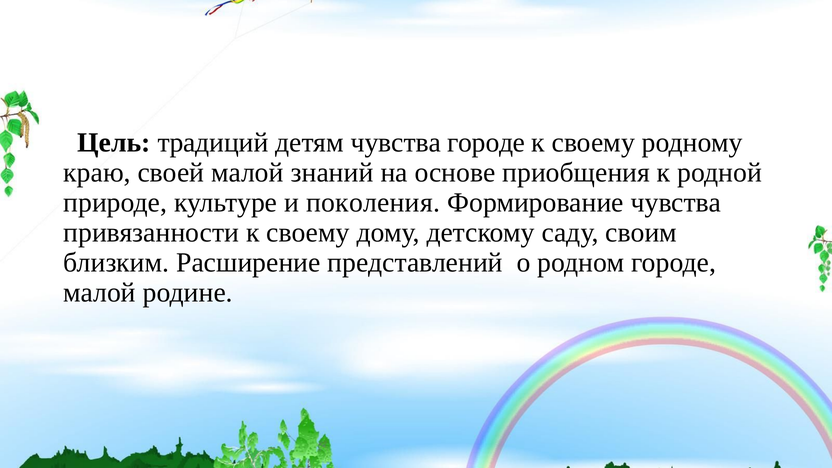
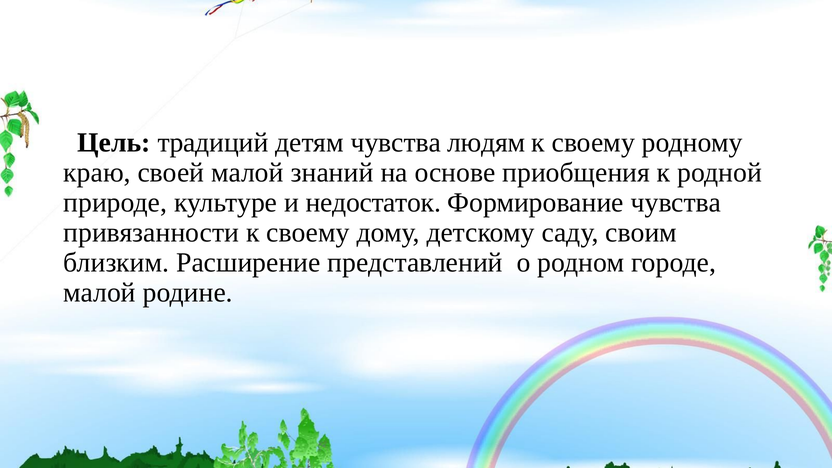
чувства городе: городе -> людям
поколения: поколения -> недостаток
